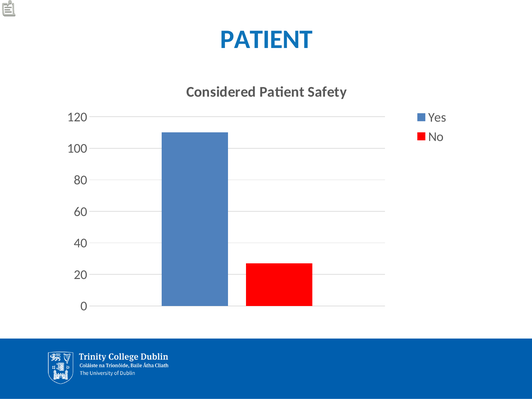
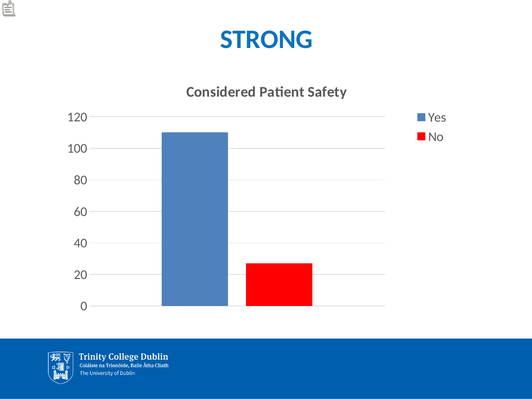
PATIENT at (266, 40): PATIENT -> STRONG
